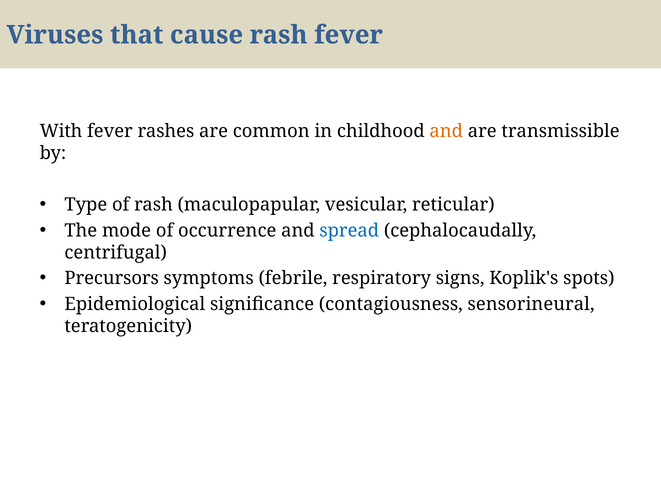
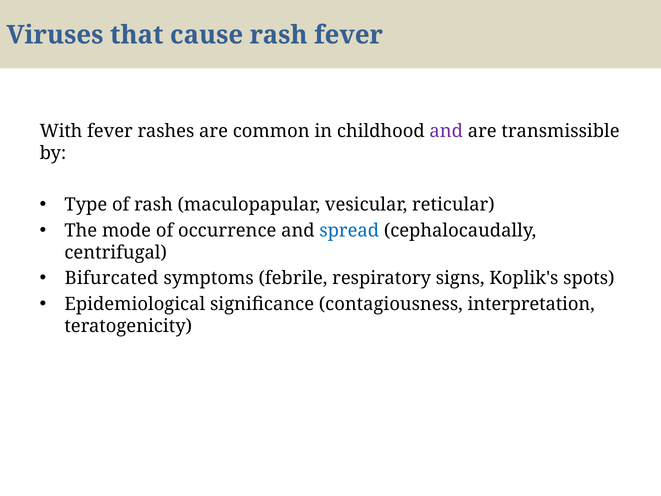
and at (446, 131) colour: orange -> purple
Precursors: Precursors -> Bifurcated
sensorineural: sensorineural -> interpretation
